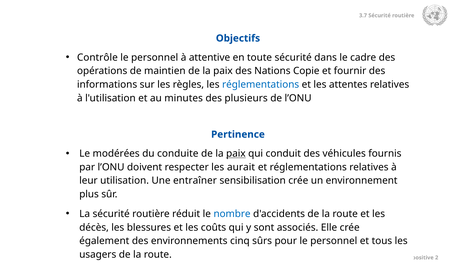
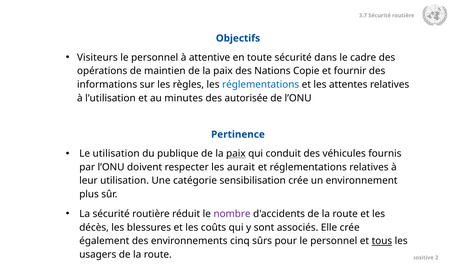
Contrôle: Contrôle -> Visiteurs
plusieurs: plusieurs -> autorisée
Le modérées: modérées -> utilisation
conduite: conduite -> publique
entraîner: entraîner -> catégorie
nombre colour: blue -> purple
tous underline: none -> present
